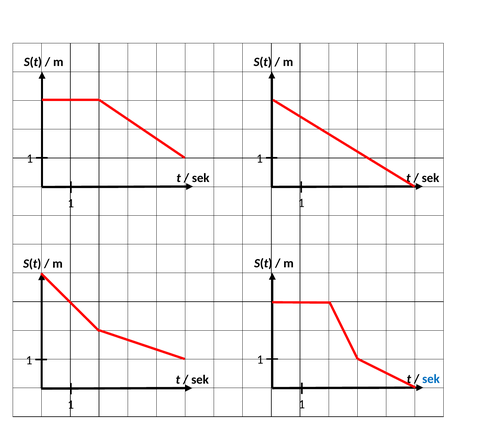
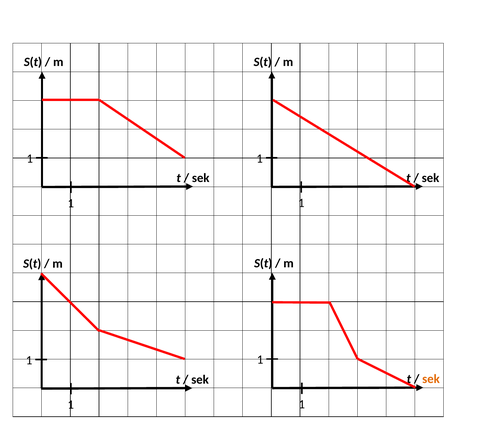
sek at (431, 379) colour: blue -> orange
